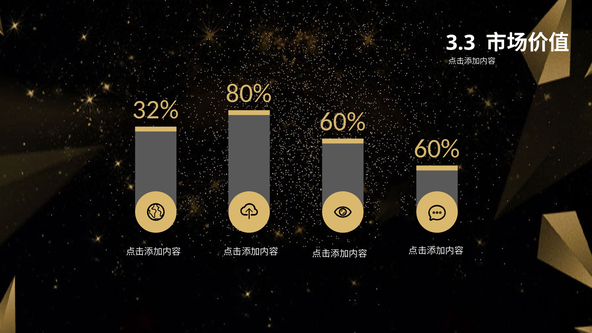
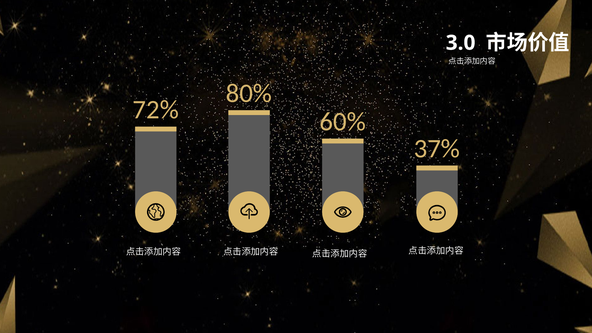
3.3: 3.3 -> 3.0
32%: 32% -> 72%
60% at (437, 149): 60% -> 37%
